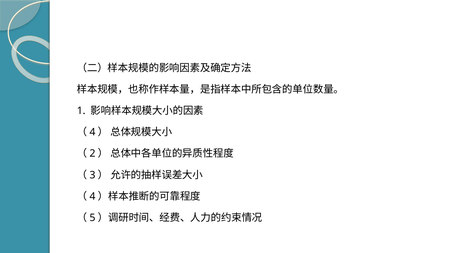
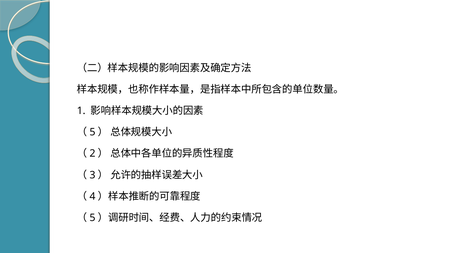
4 at (93, 132): 4 -> 5
